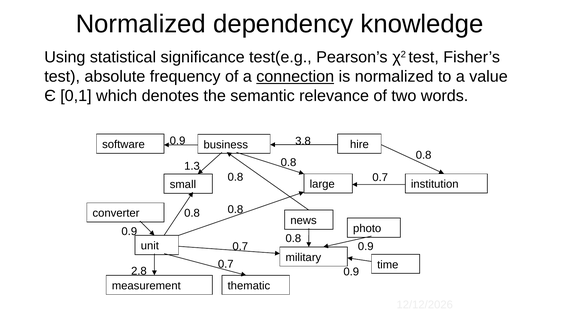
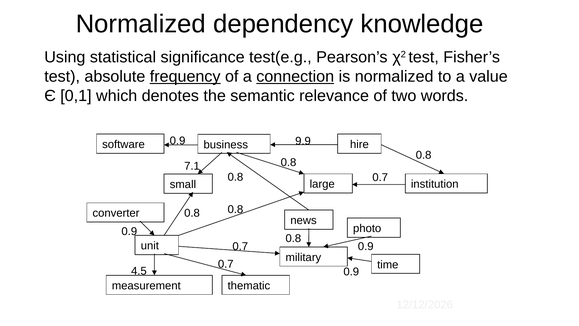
frequency underline: none -> present
3.8: 3.8 -> 9.9
1.3: 1.3 -> 7.1
2.8: 2.8 -> 4.5
